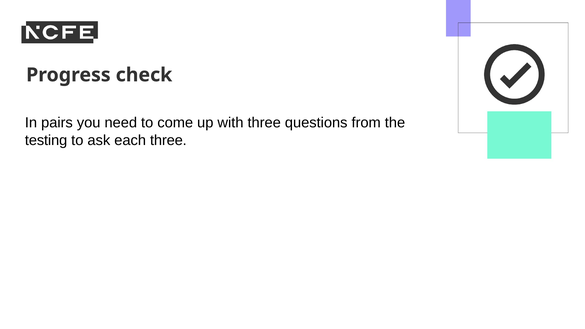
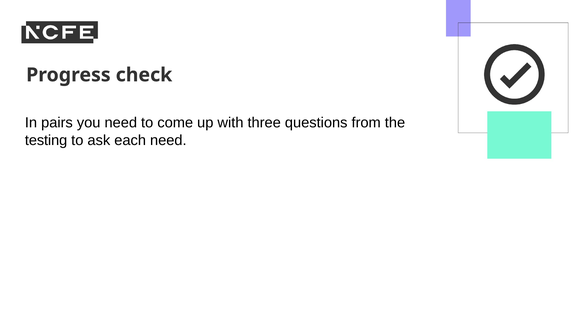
each three: three -> need
